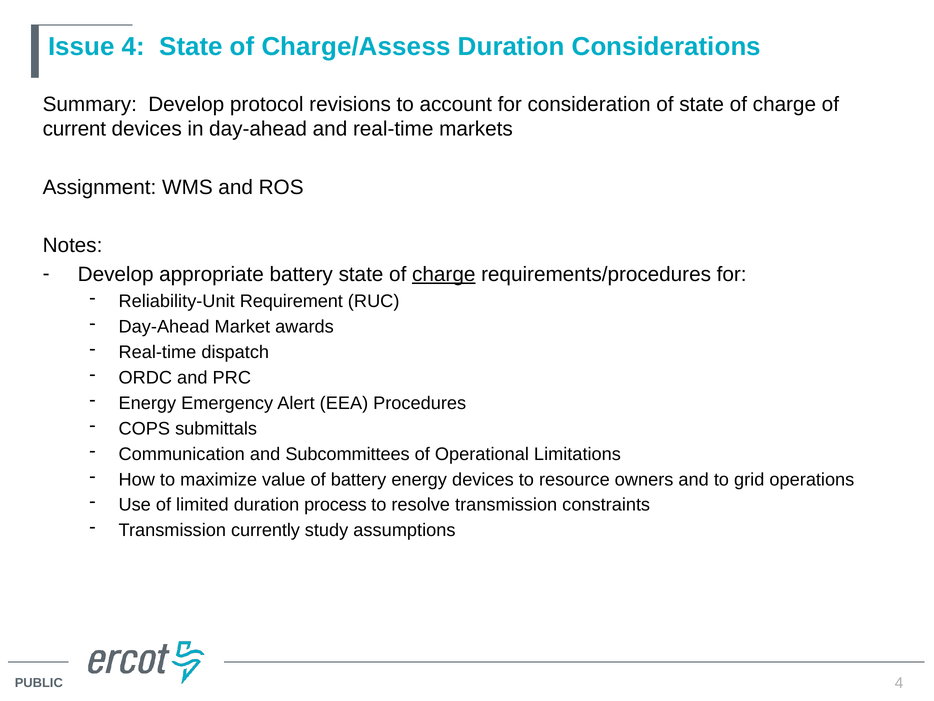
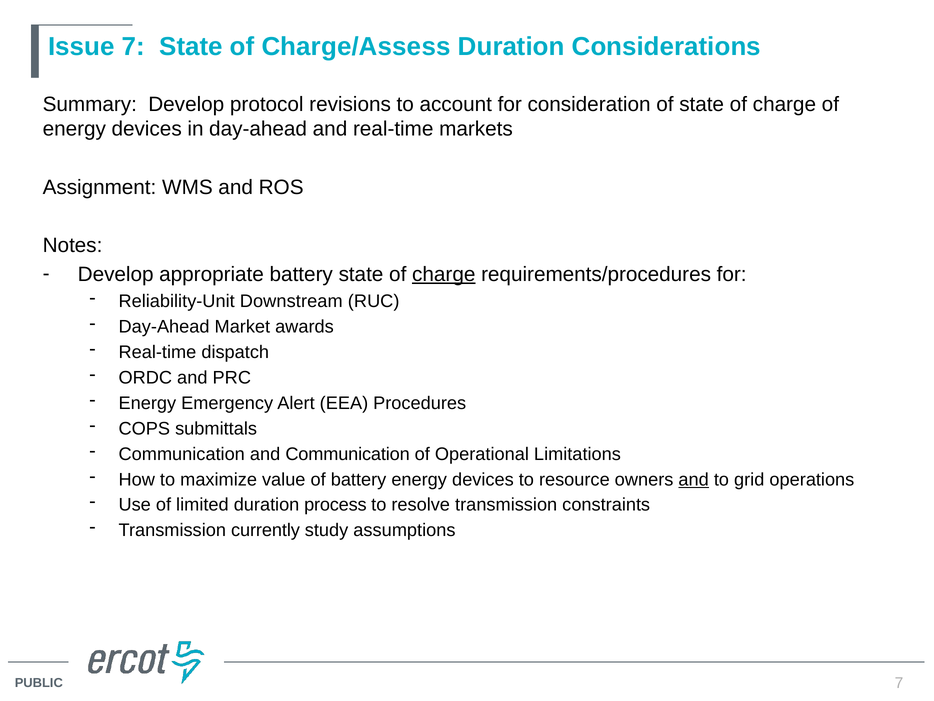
Issue 4: 4 -> 7
current at (74, 129): current -> energy
Requirement: Requirement -> Downstream
and Subcommittees: Subcommittees -> Communication
and at (694, 479) underline: none -> present
4 at (899, 682): 4 -> 7
